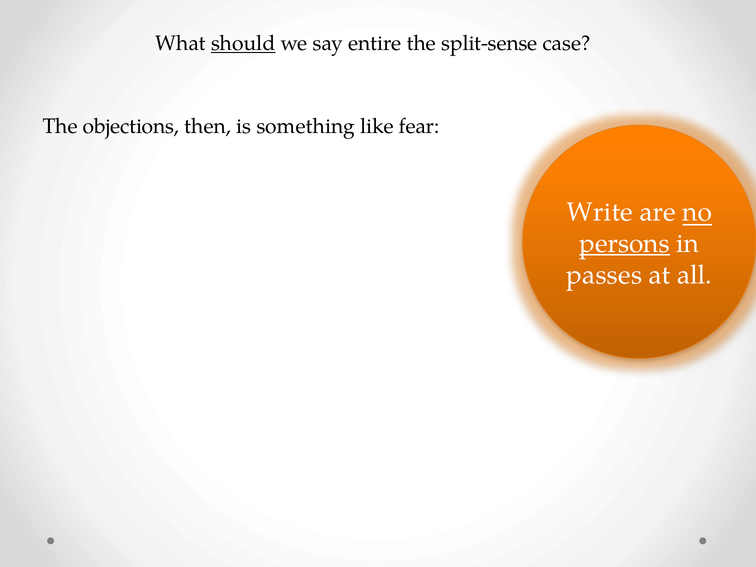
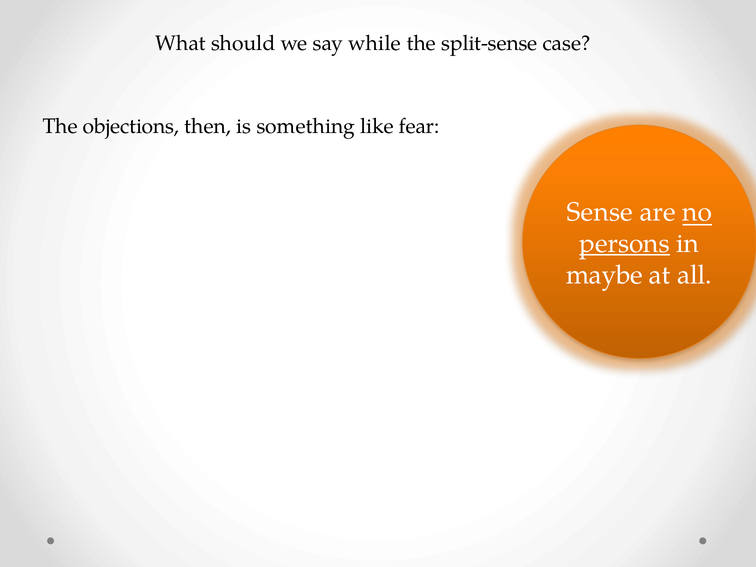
should underline: present -> none
entire: entire -> while
Write: Write -> Sense
passes: passes -> maybe
